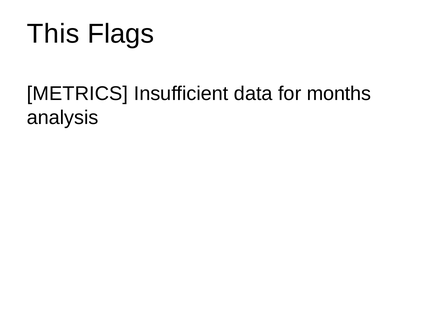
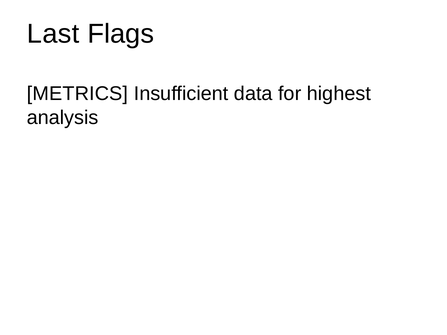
This: This -> Last
months: months -> highest
